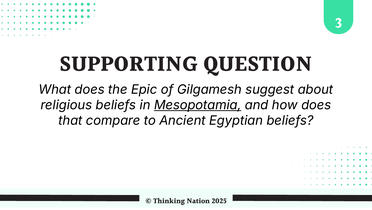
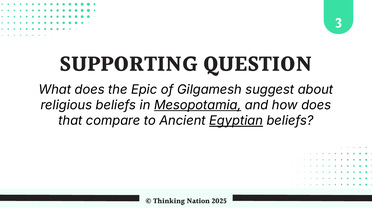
Egyptian underline: none -> present
